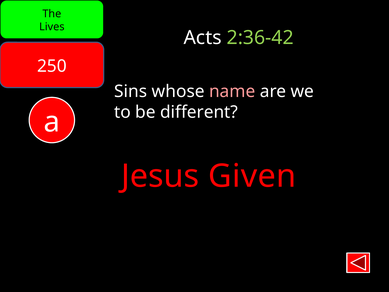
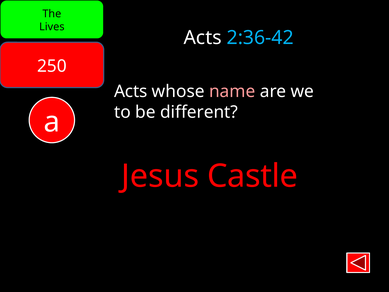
2:36-42 colour: light green -> light blue
Sins at (131, 91): Sins -> Acts
Given: Given -> Castle
